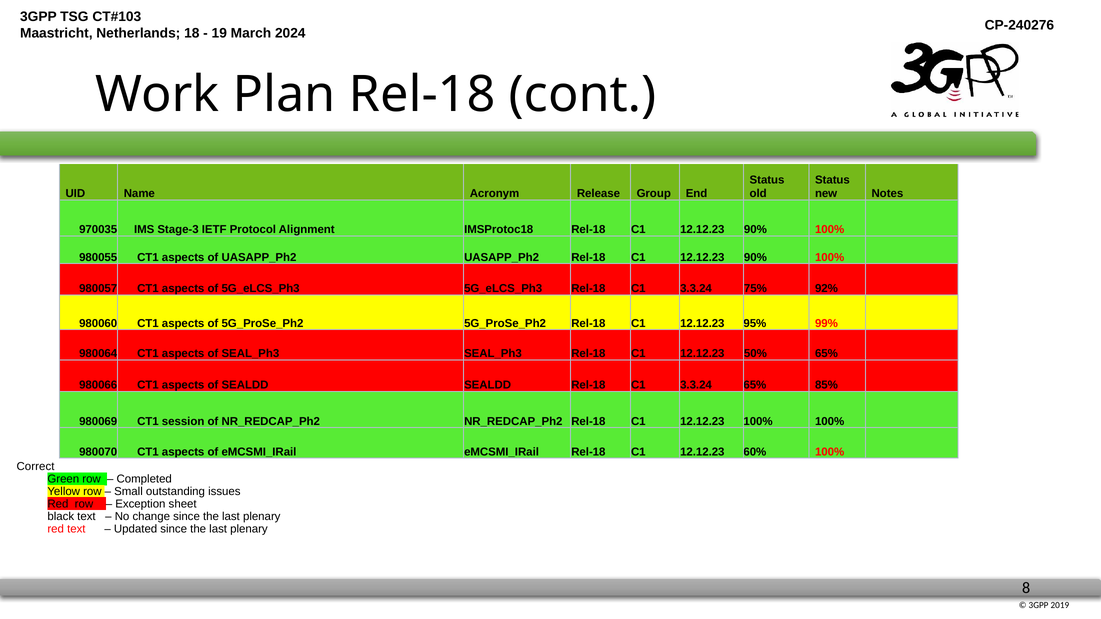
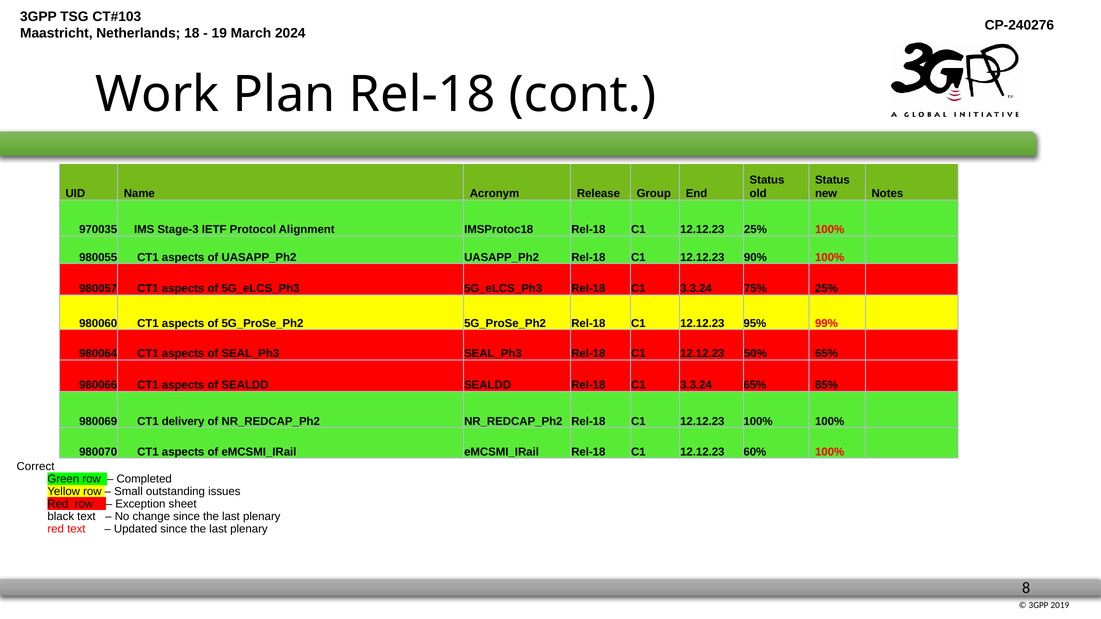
90% at (755, 230): 90% -> 25%
75% 92%: 92% -> 25%
session: session -> delivery
